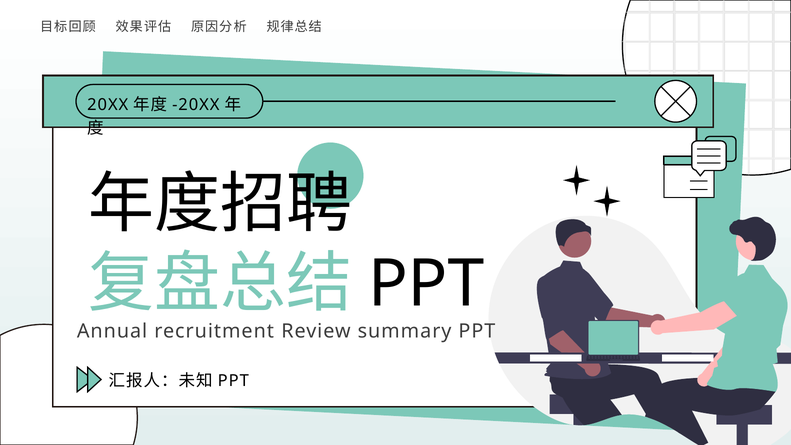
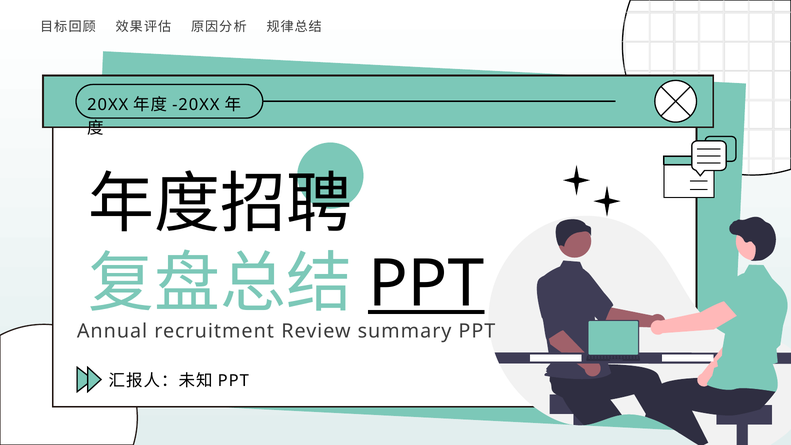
PPT at (426, 284) underline: none -> present
